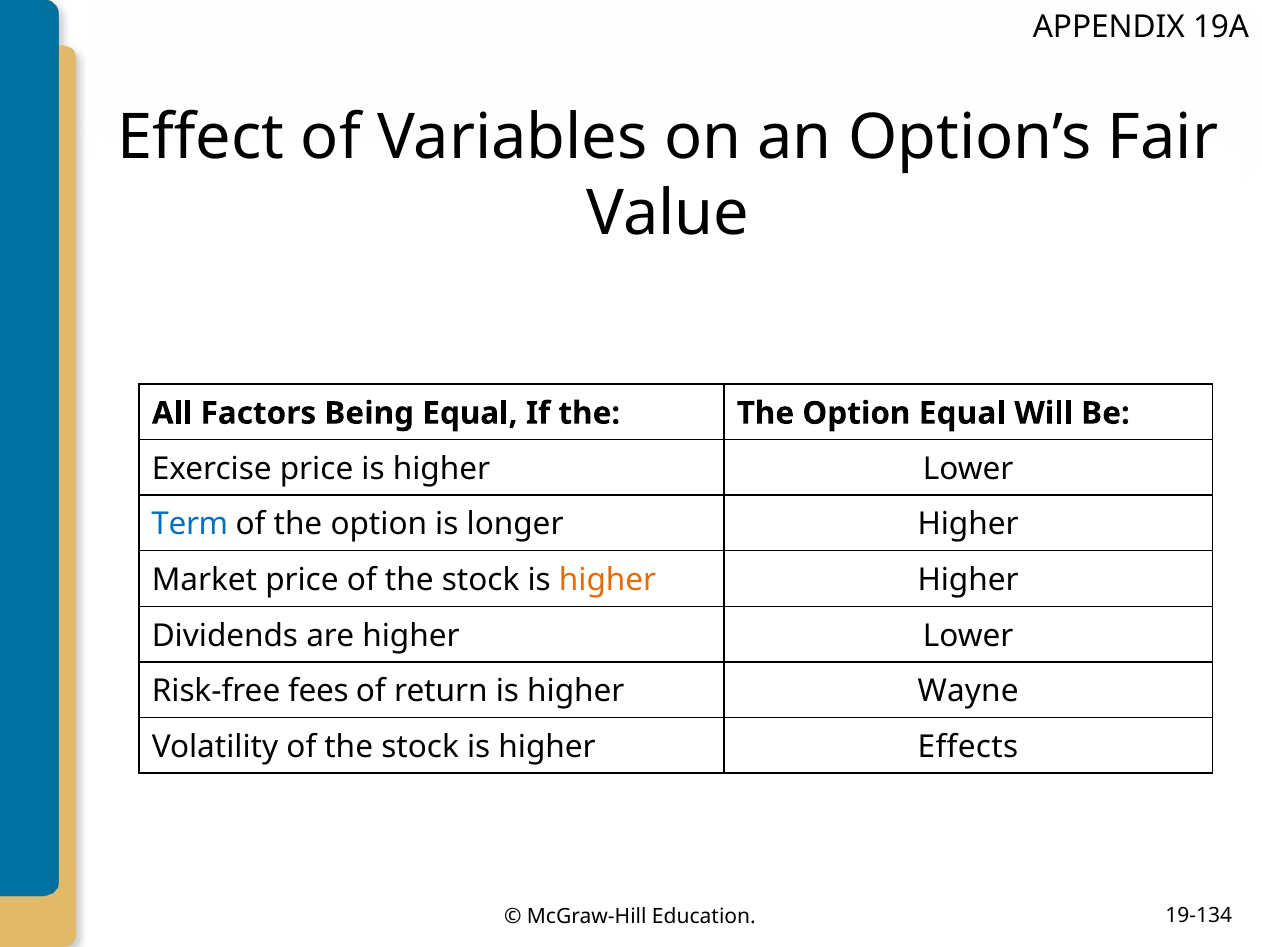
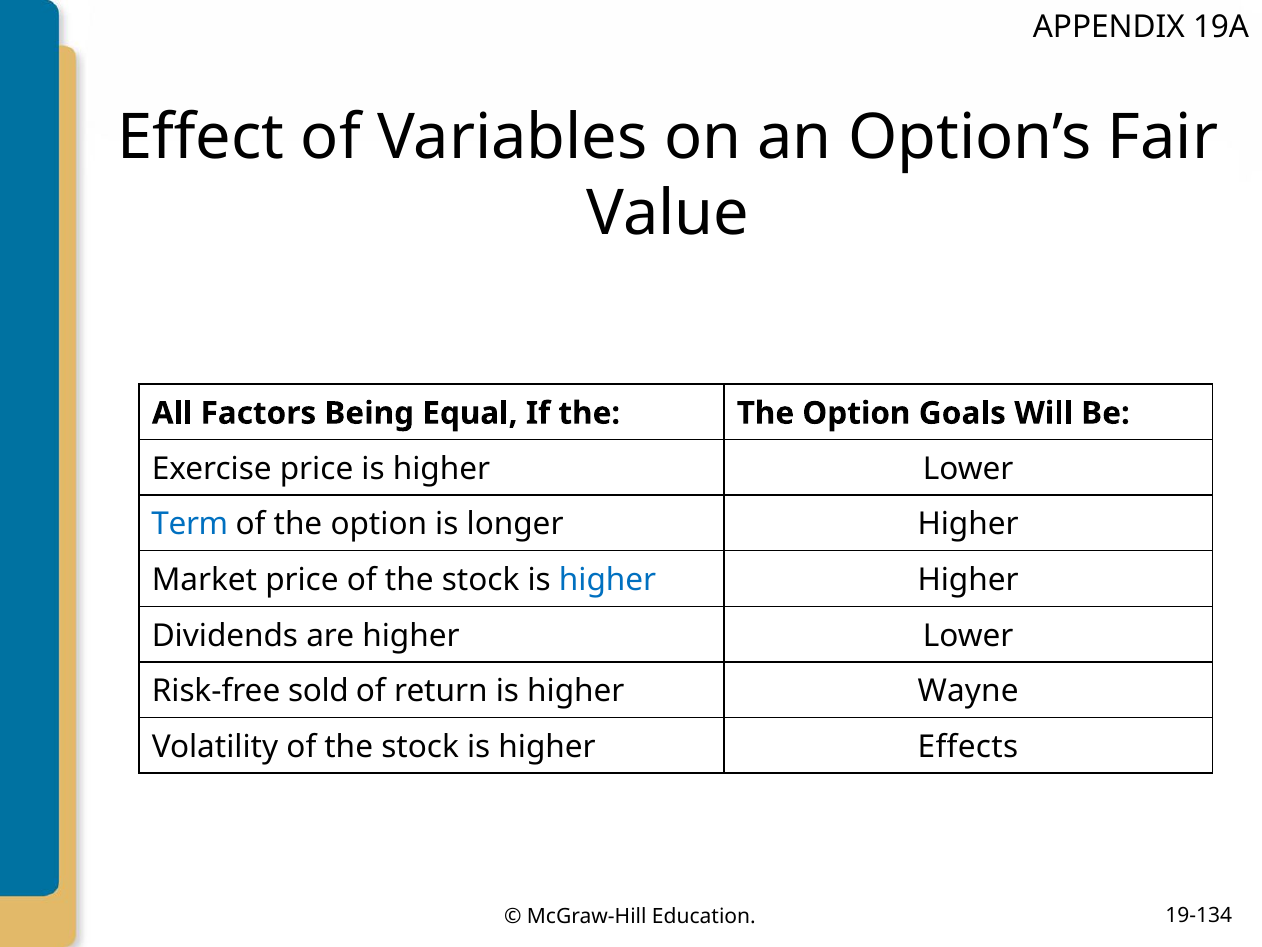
Option Equal: Equal -> Goals
higher at (608, 580) colour: orange -> blue
fees: fees -> sold
